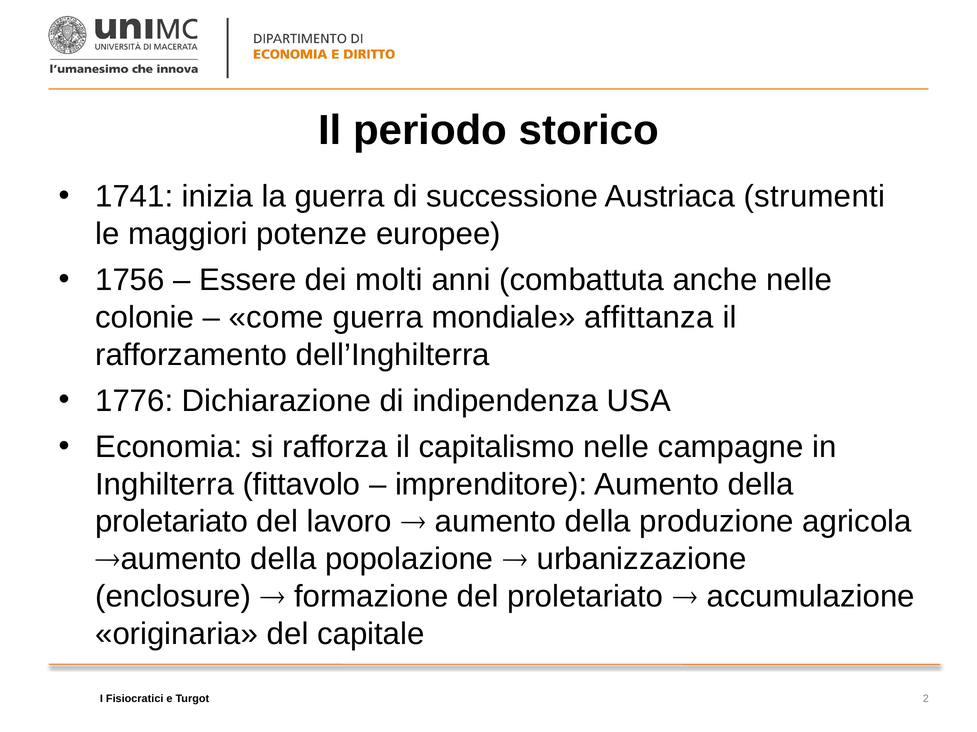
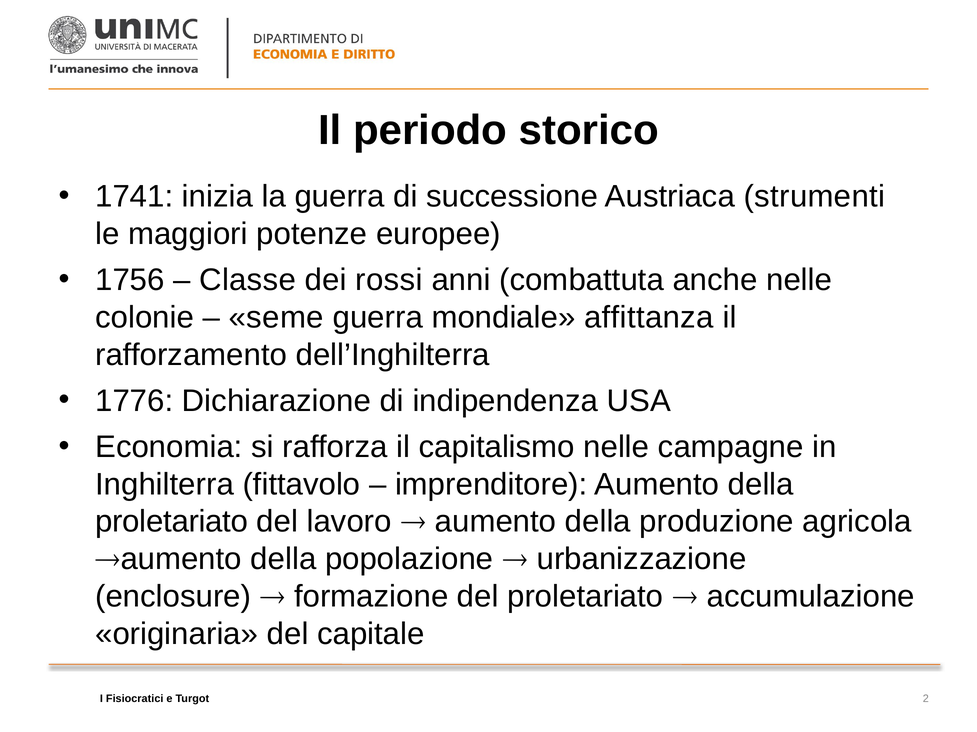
Essere: Essere -> Classe
molti: molti -> rossi
come: come -> seme
